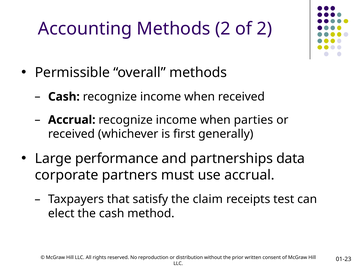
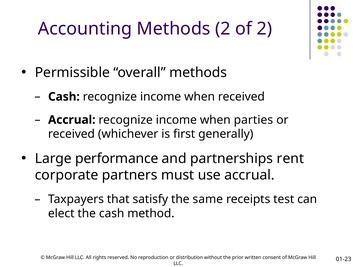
data: data -> rent
claim: claim -> same
